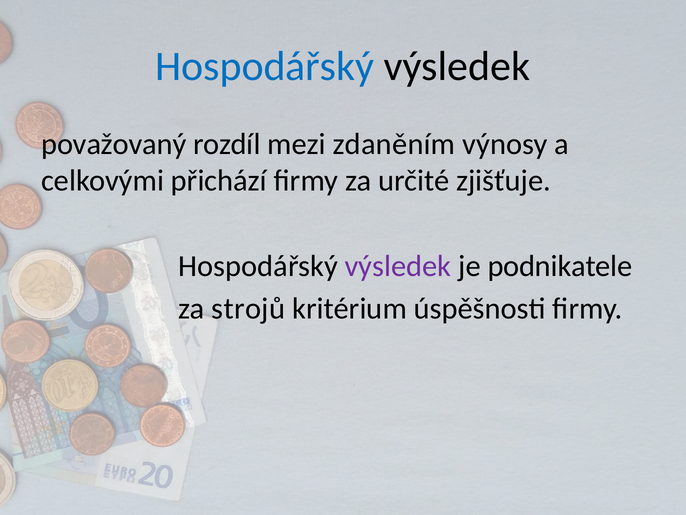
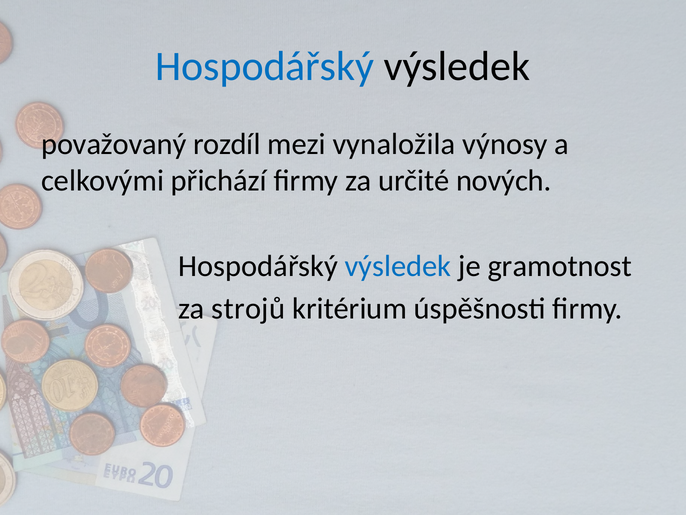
zdaněním: zdaněním -> vynaložila
zjišťuje: zjišťuje -> nových
výsledek at (398, 266) colour: purple -> blue
podnikatele: podnikatele -> gramotnost
